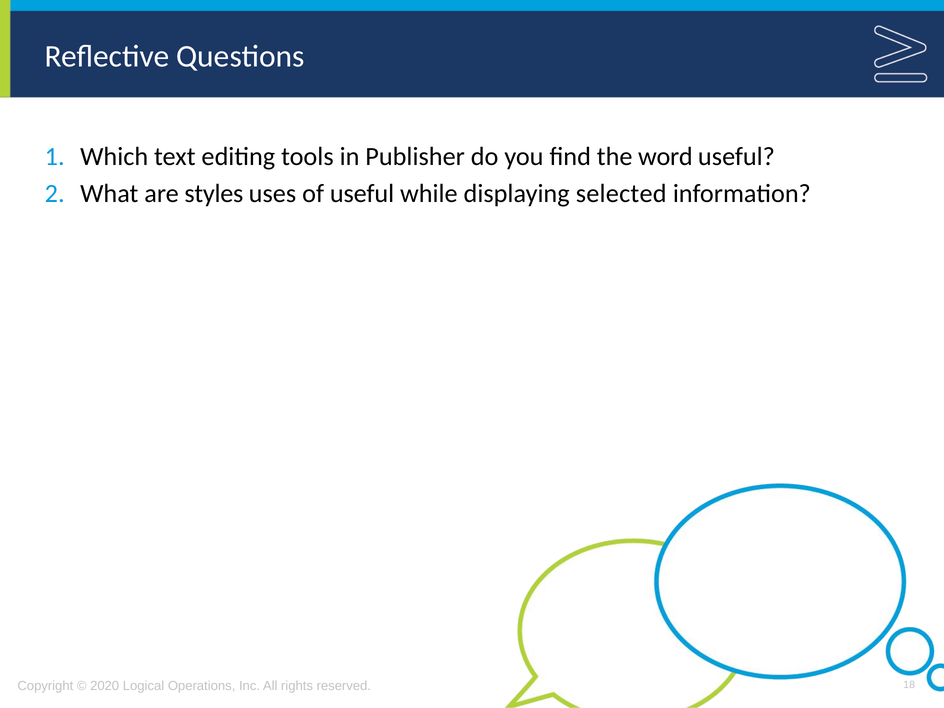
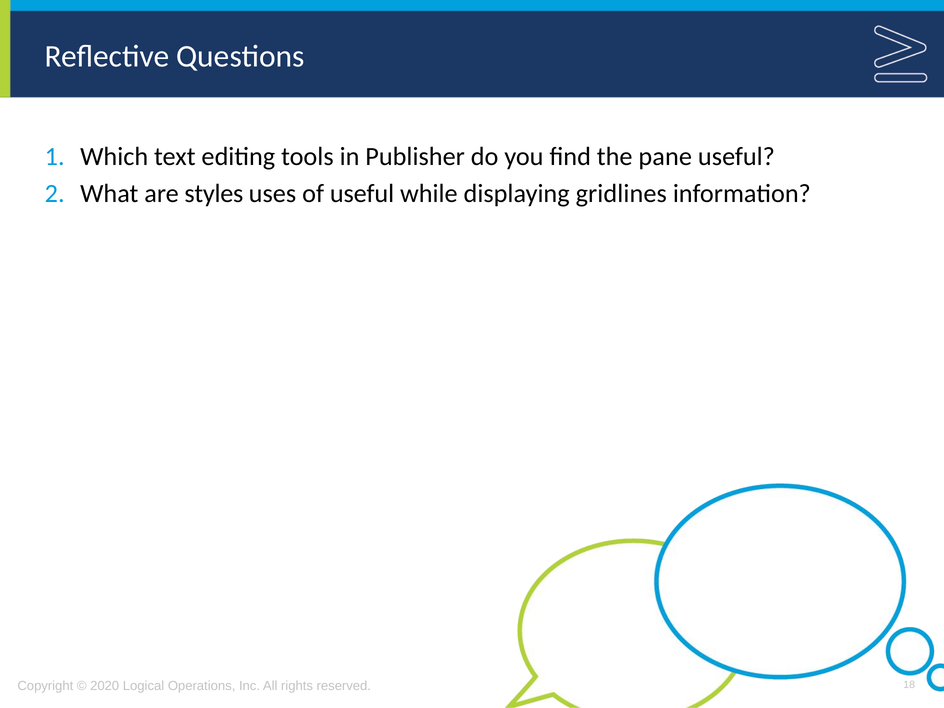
word: word -> pane
selected: selected -> gridlines
